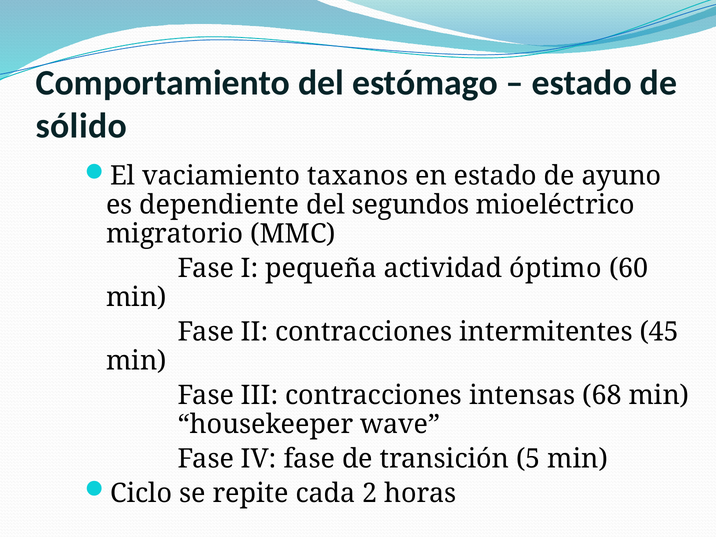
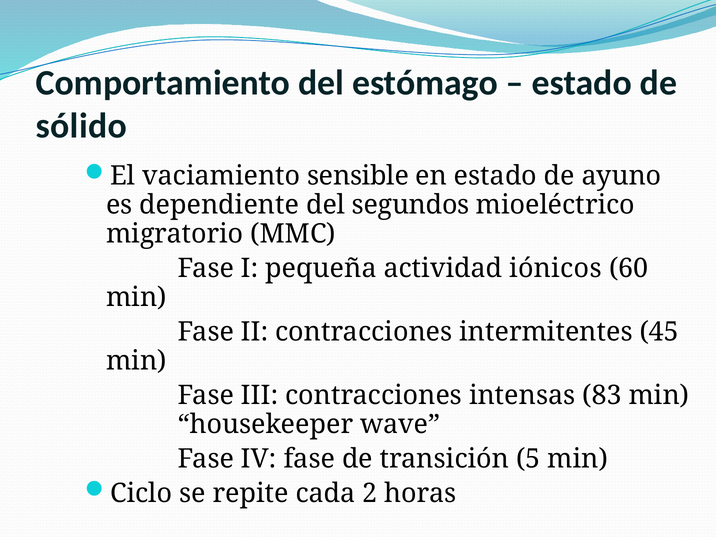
taxanos: taxanos -> sensible
óptimo: óptimo -> iónicos
68: 68 -> 83
